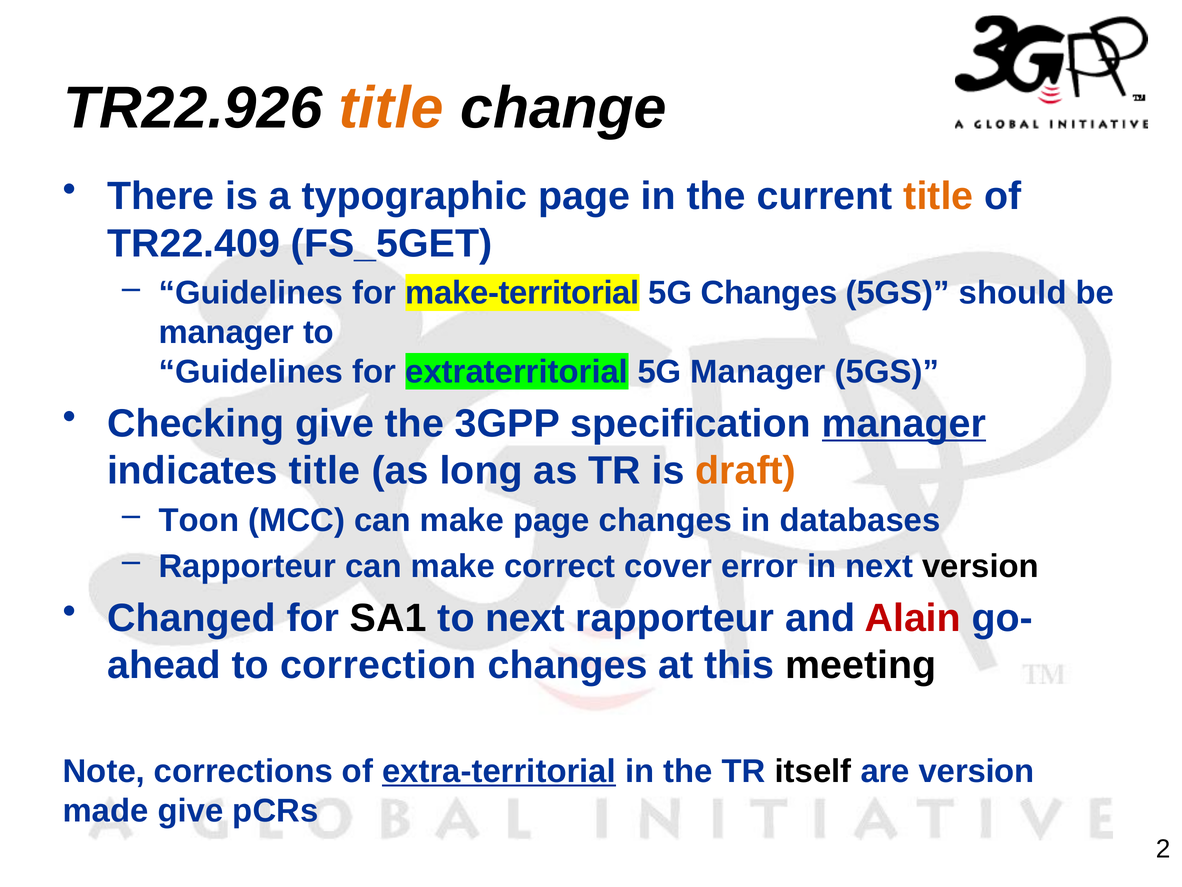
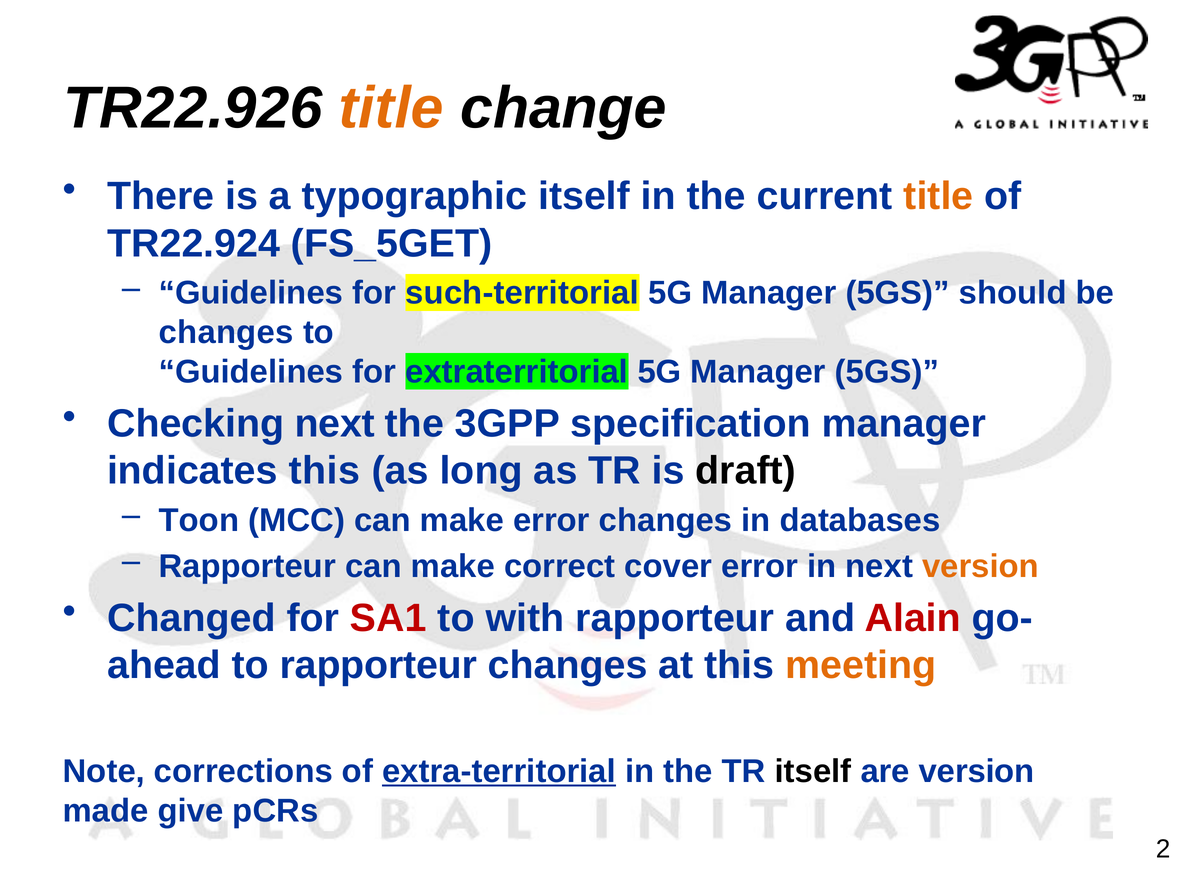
typographic page: page -> itself
TR22.409: TR22.409 -> TR22.924
make-territorial: make-territorial -> such-territorial
Changes at (769, 293): Changes -> Manager
manager at (226, 332): manager -> changes
Checking give: give -> next
manager at (904, 423) underline: present -> none
indicates title: title -> this
draft colour: orange -> black
make page: page -> error
version at (981, 566) colour: black -> orange
SA1 colour: black -> red
to next: next -> with
to correction: correction -> rapporteur
meeting colour: black -> orange
